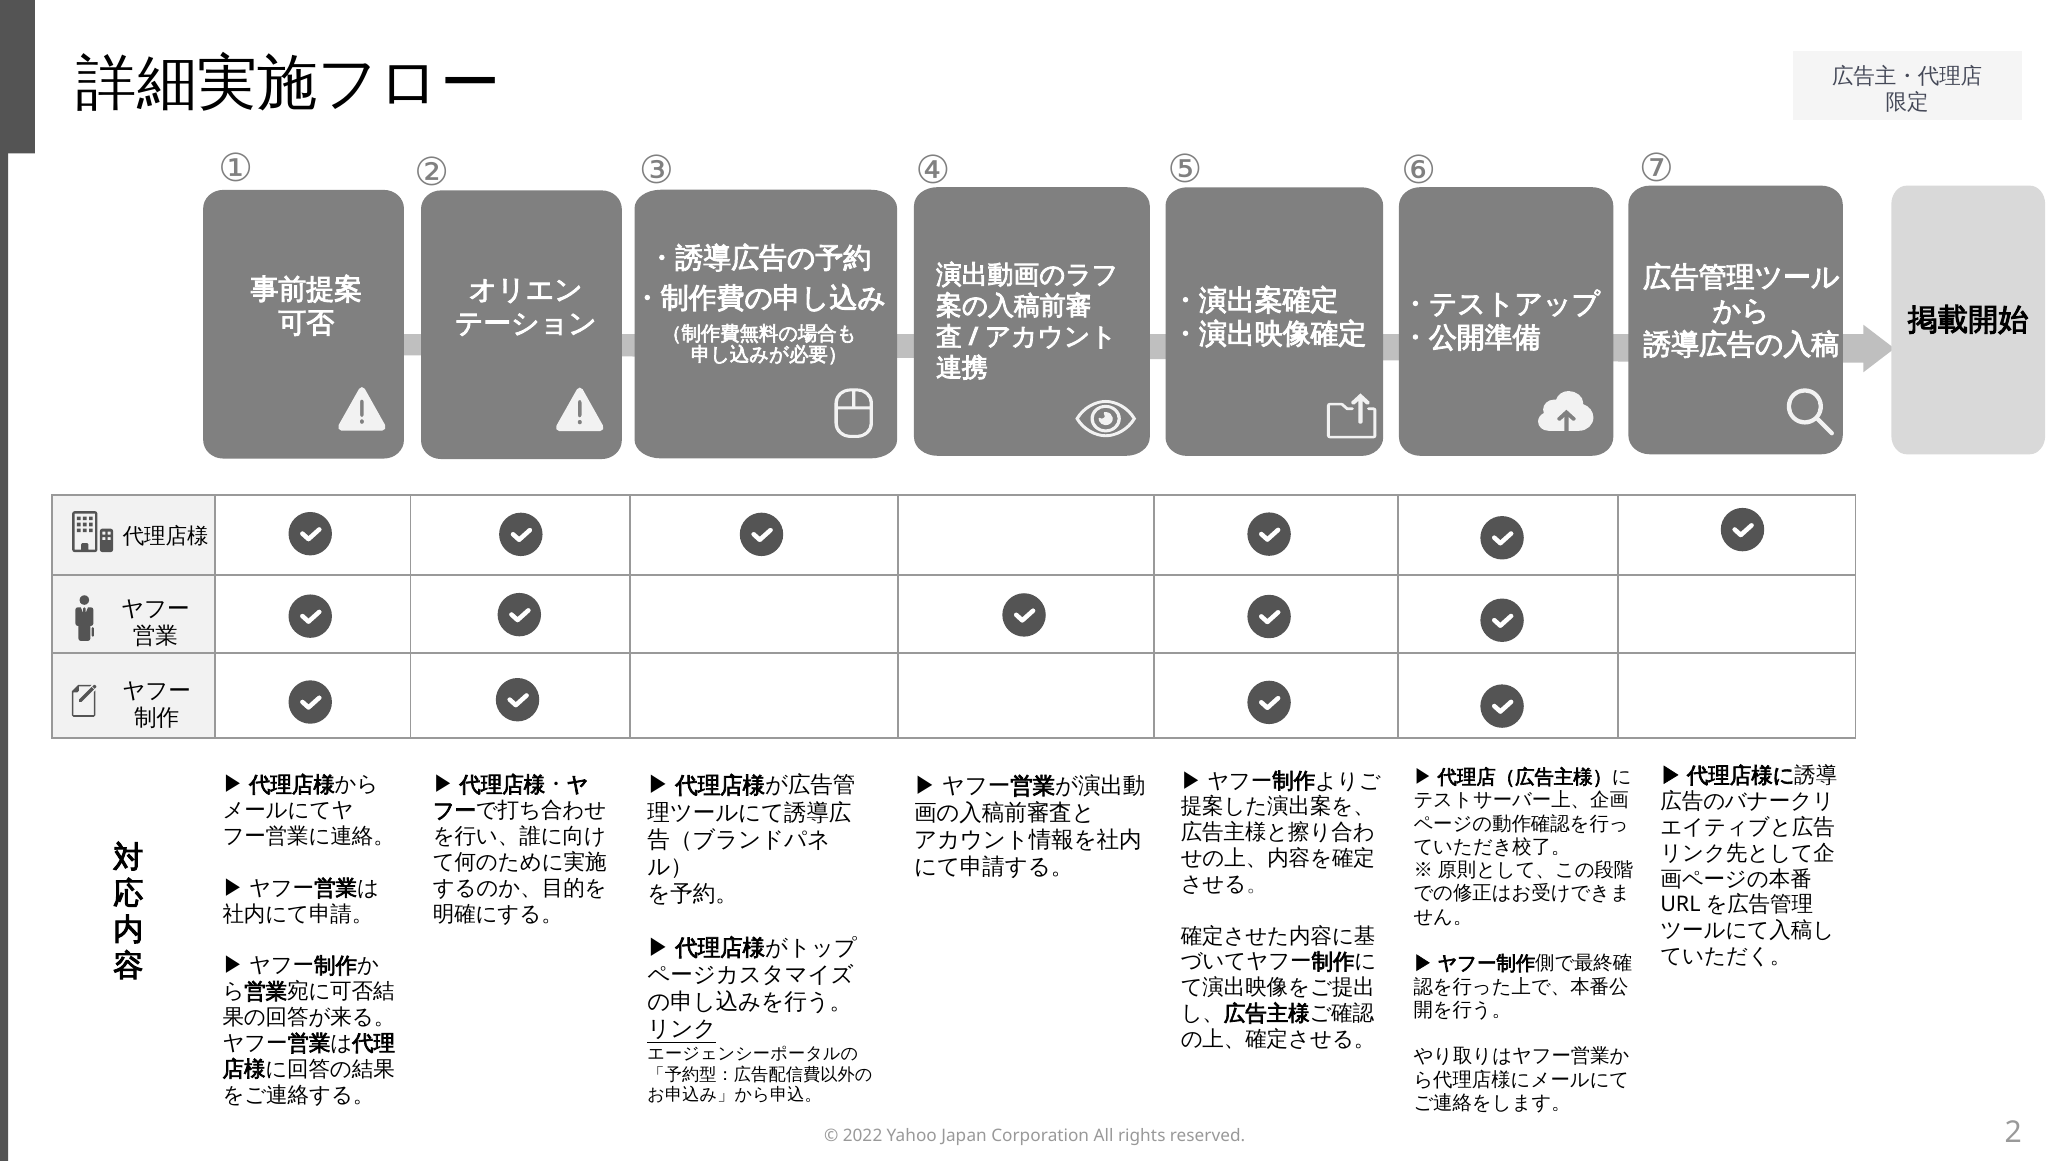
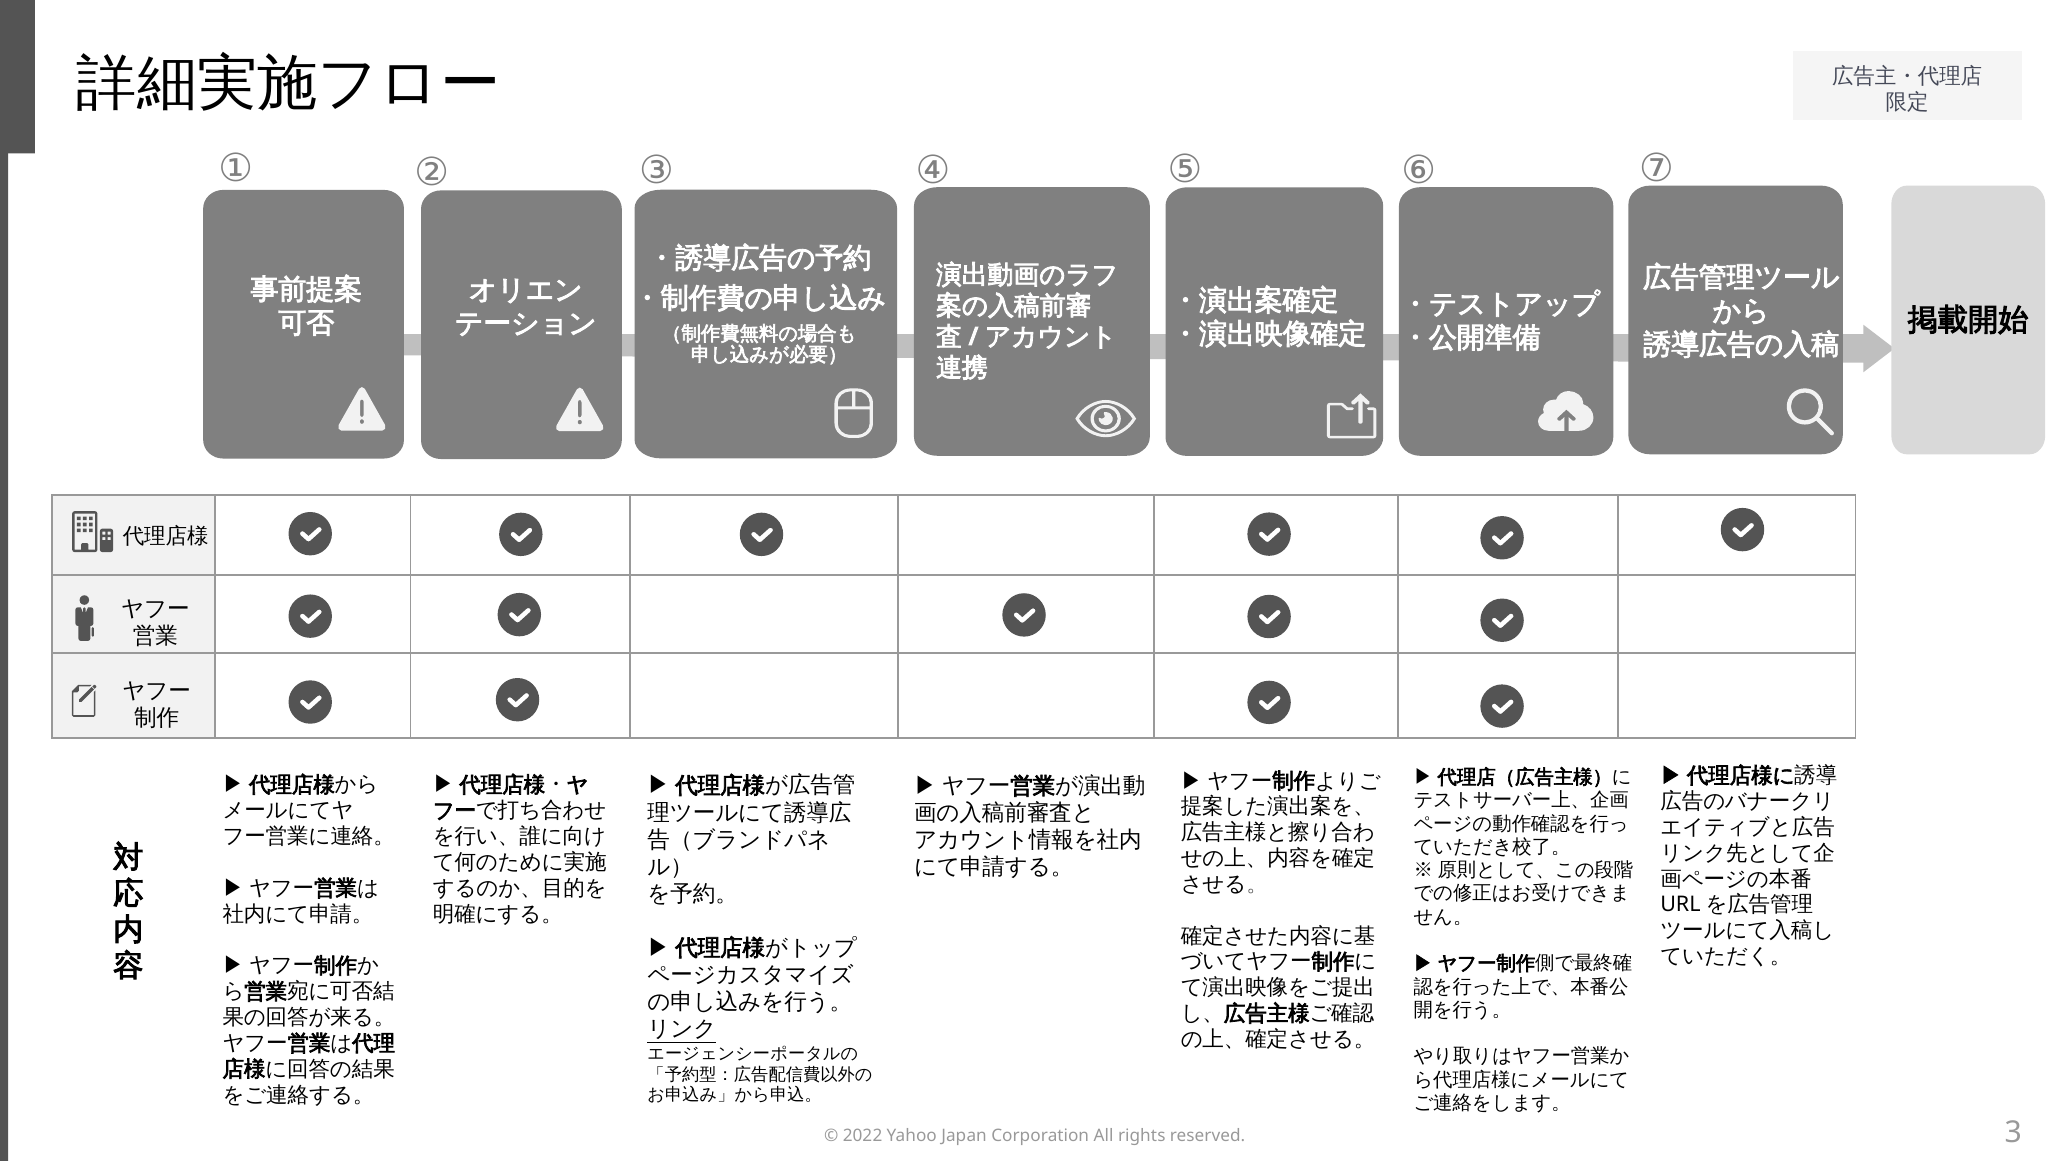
2: 2 -> 3
